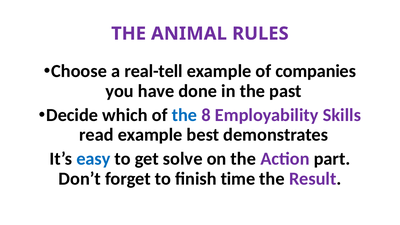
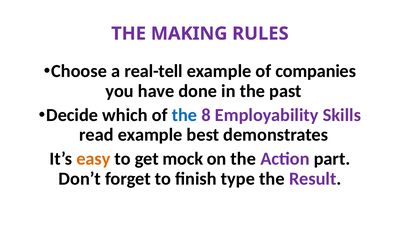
ANIMAL: ANIMAL -> MAKING
easy colour: blue -> orange
solve: solve -> mock
time: time -> type
